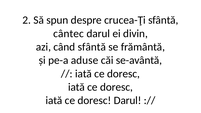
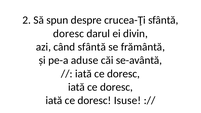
cântec at (68, 34): cântec -> doresc
doresc Darul: Darul -> Isuse
